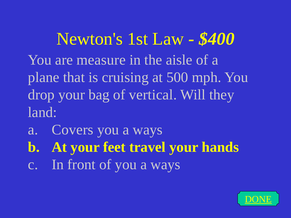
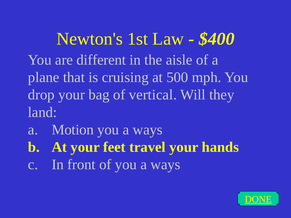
measure: measure -> different
Covers: Covers -> Motion
